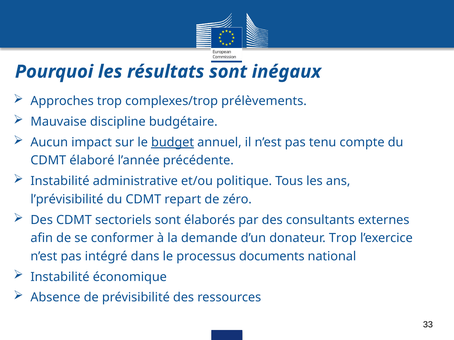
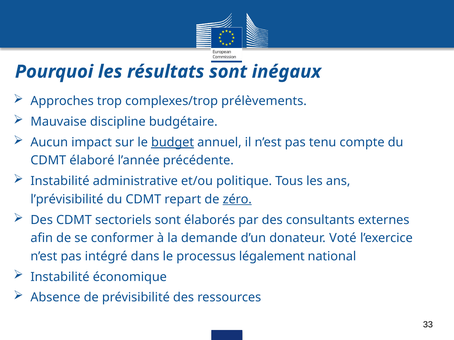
zéro underline: none -> present
donateur Trop: Trop -> Voté
documents: documents -> légalement
